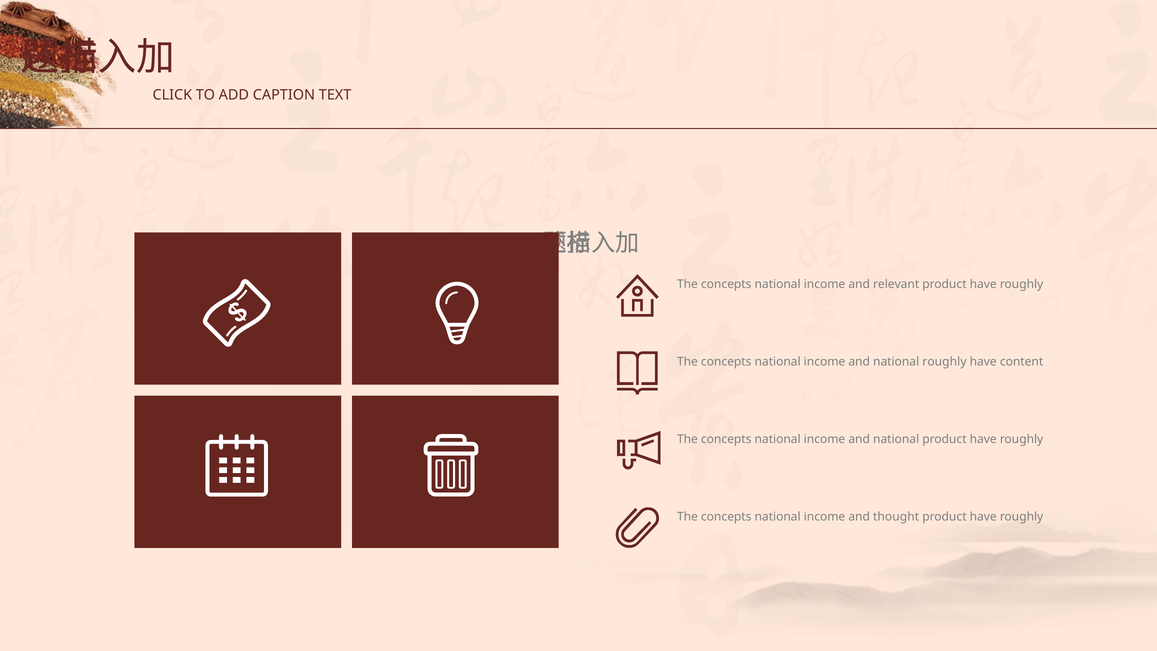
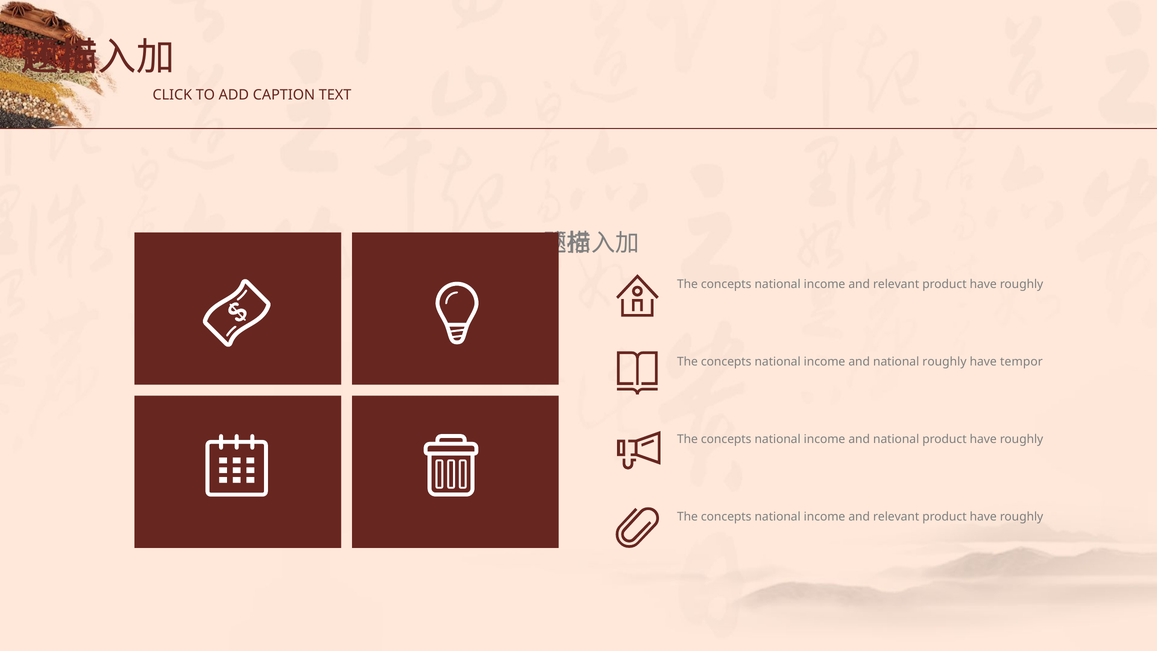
content: content -> tempor
thought at (896, 517): thought -> relevant
